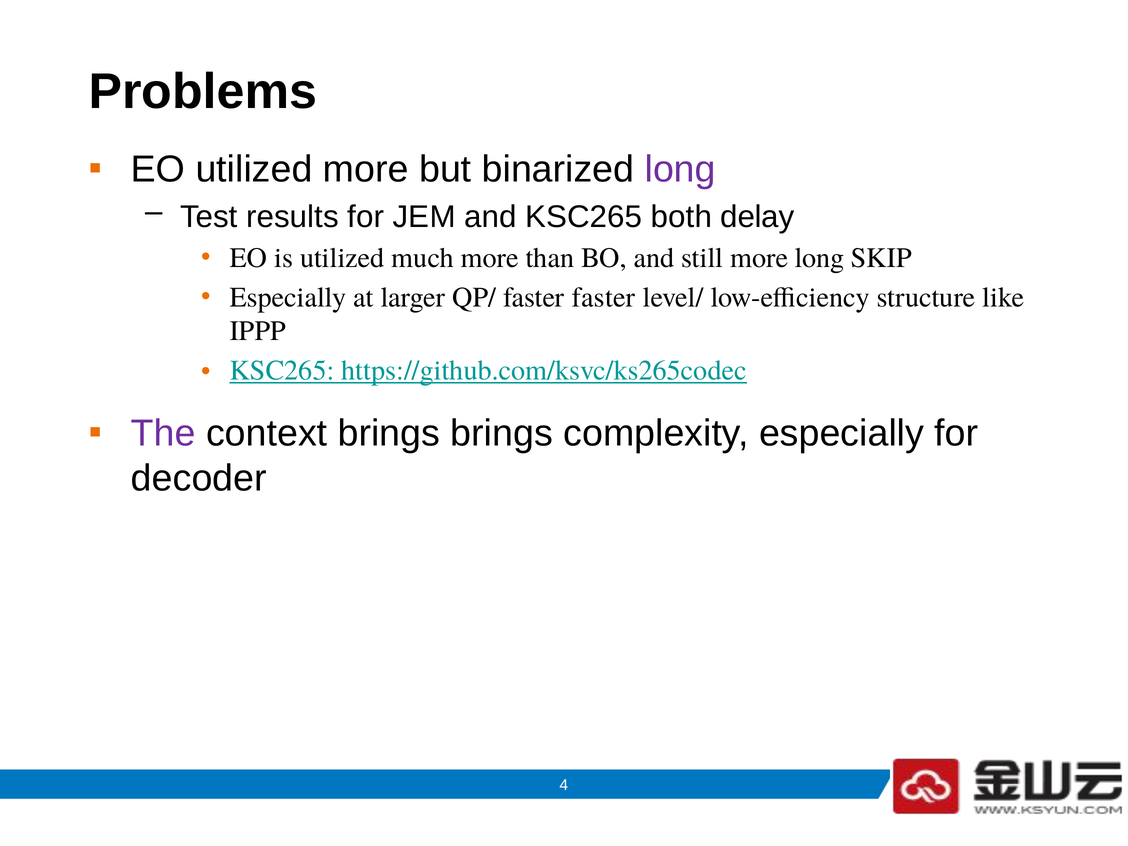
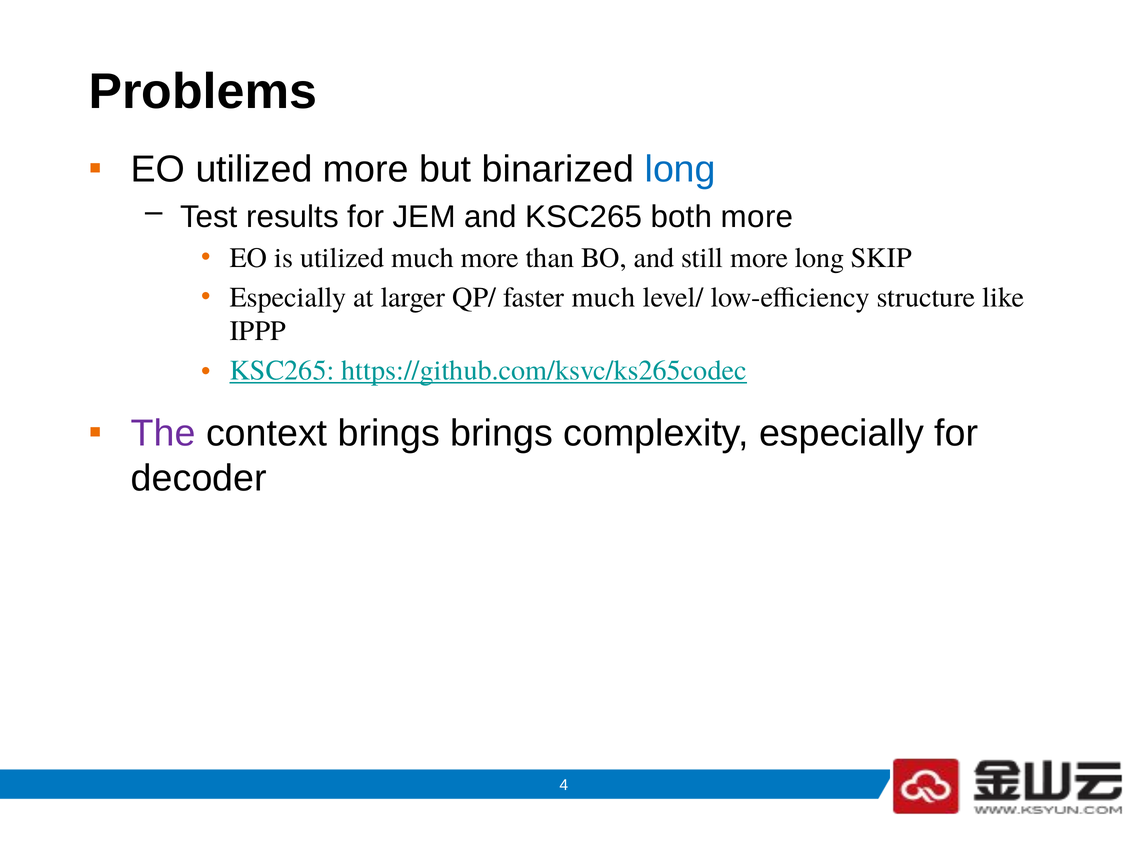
long at (680, 169) colour: purple -> blue
both delay: delay -> more
faster faster: faster -> much
